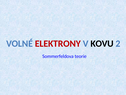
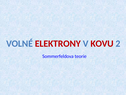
KOVU colour: black -> red
